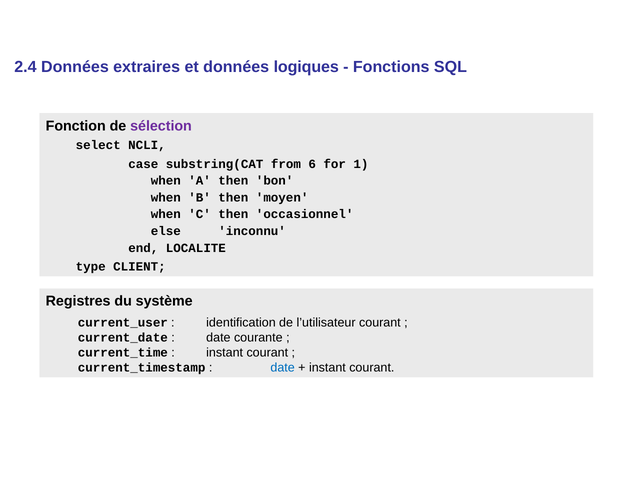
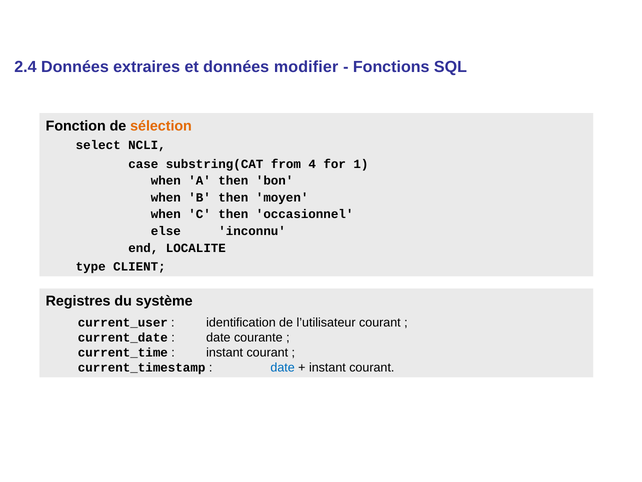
logiques: logiques -> modifier
sélection colour: purple -> orange
6: 6 -> 4
